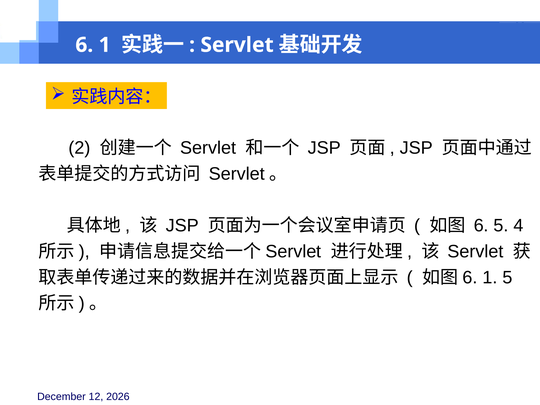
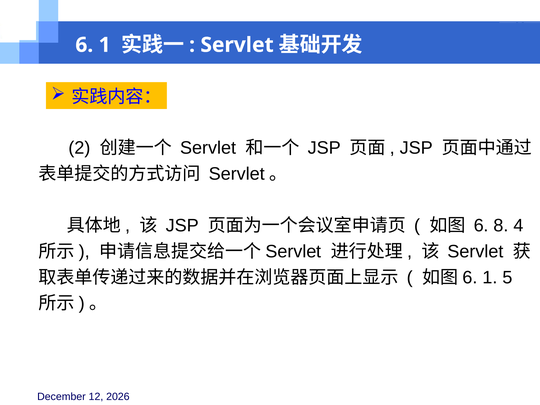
6 5: 5 -> 8
